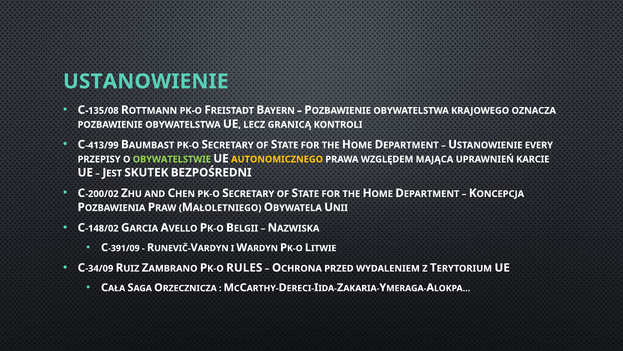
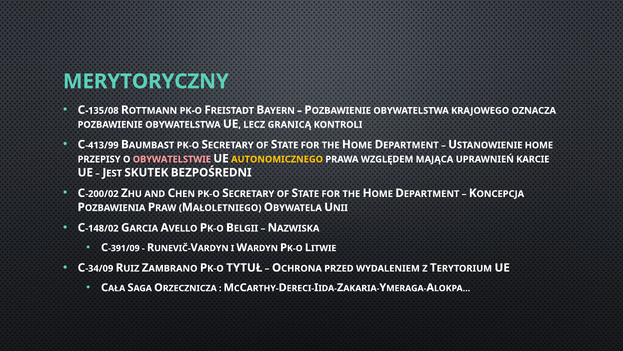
USTANOWIENIE at (146, 81): USTANOWIENIE -> MERYTORYCZNY
USTANOWIENIE EVERY: EVERY -> HOME
OBYWATELSTWIE colour: light green -> pink
RULES: RULES -> TYTUŁ
